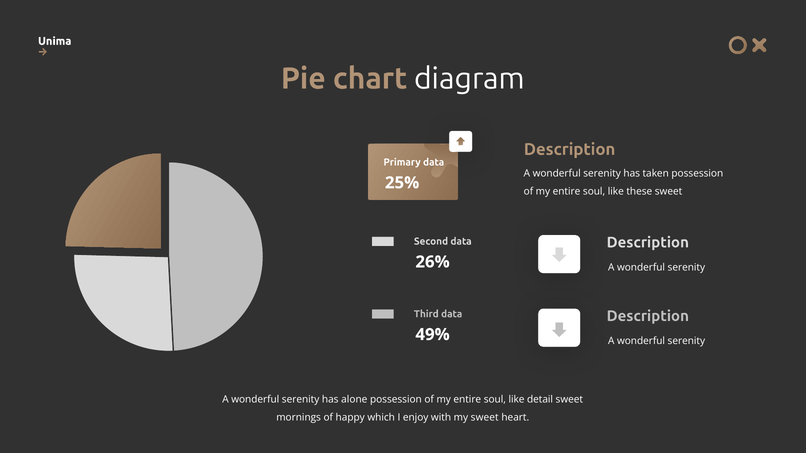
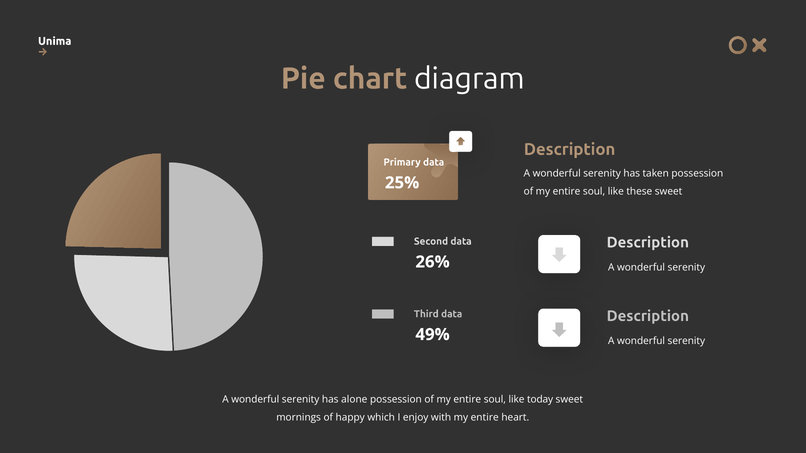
detail: detail -> today
with my sweet: sweet -> entire
